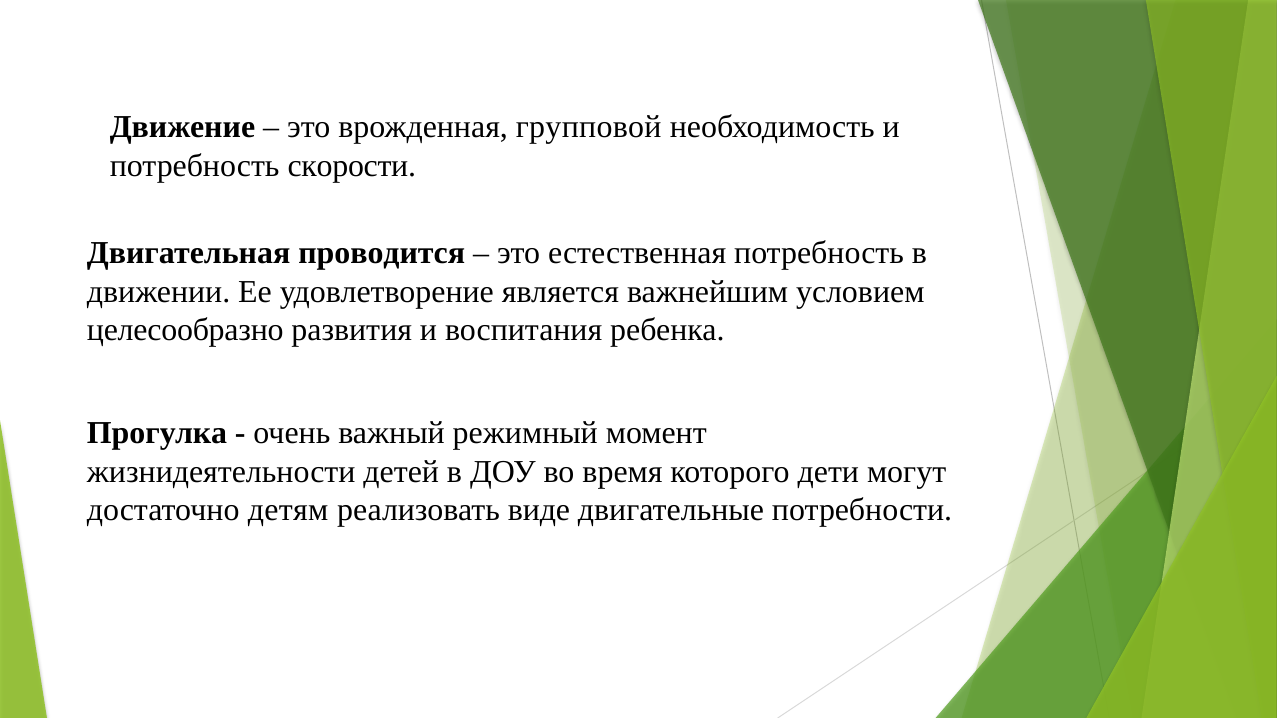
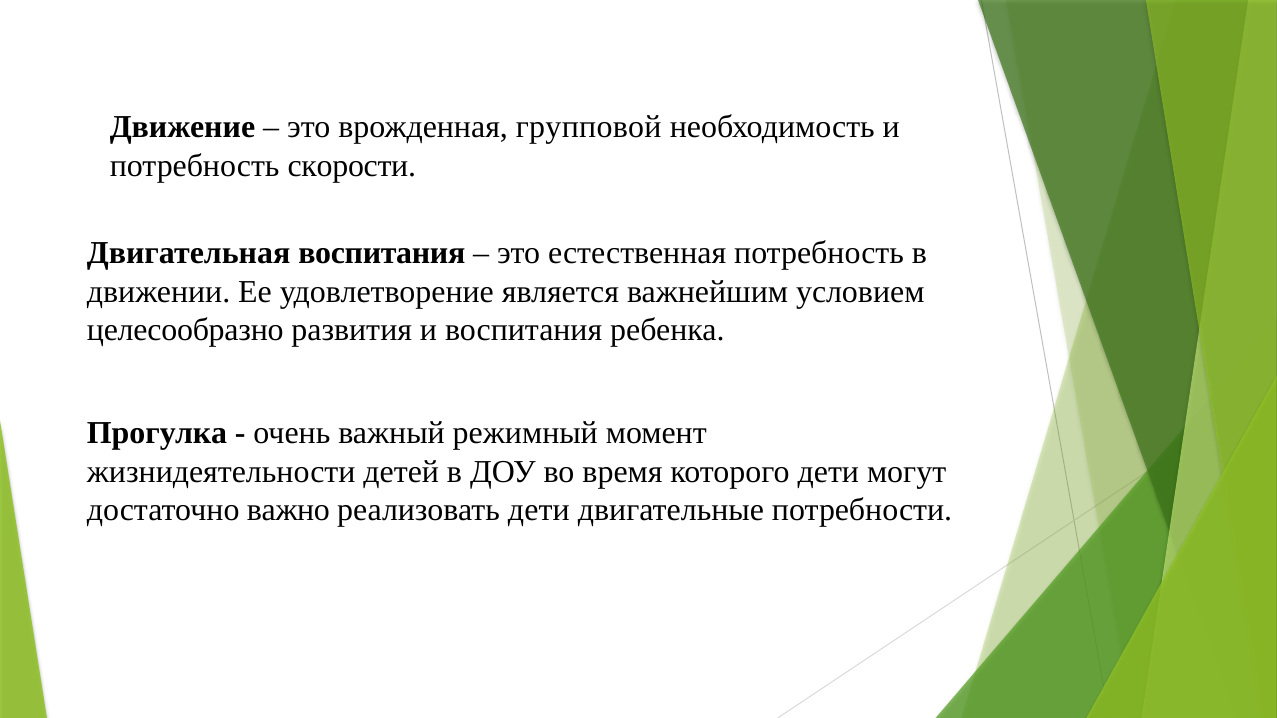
Двигательная проводится: проводится -> воспитания
детям: детям -> важно
реализовать виде: виде -> дети
